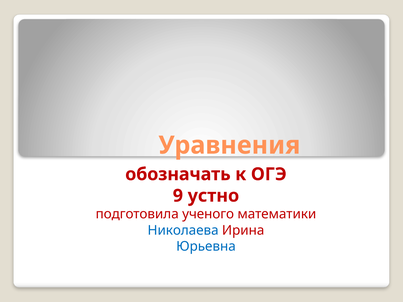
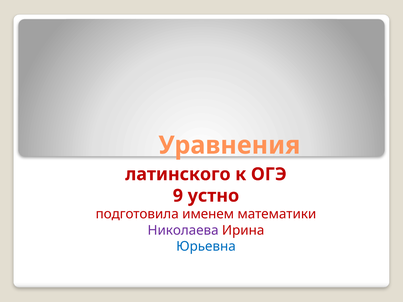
обозначать: обозначать -> латинского
ученого: ученого -> именем
Николаева colour: blue -> purple
